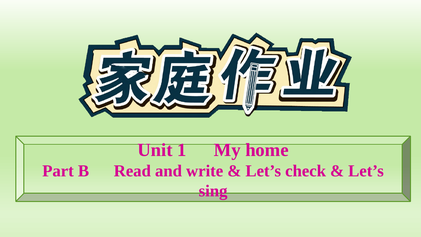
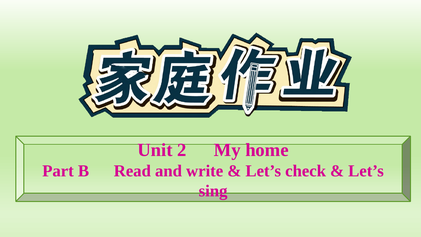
1: 1 -> 2
